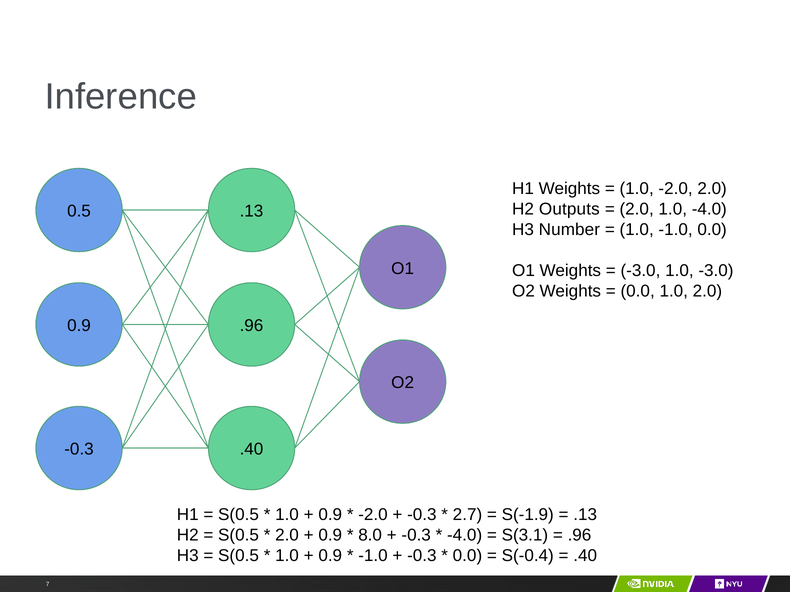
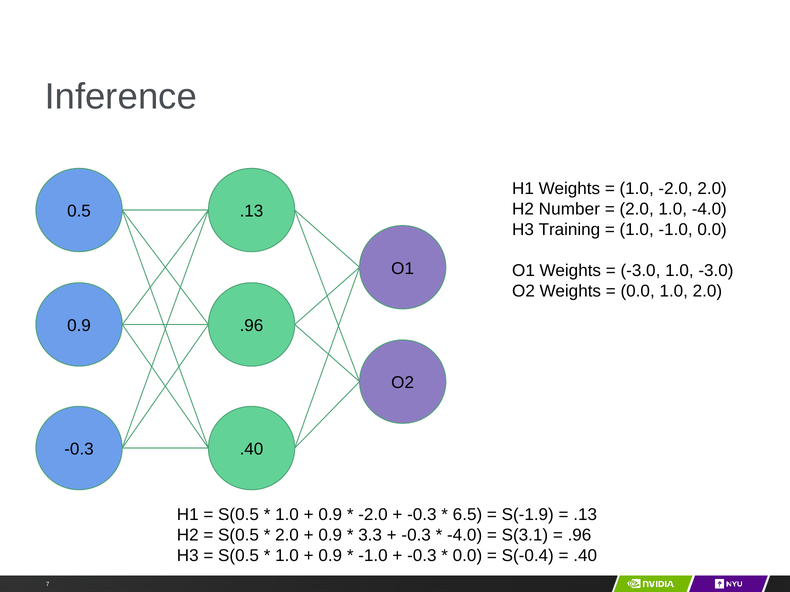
Outputs: Outputs -> Number
Number: Number -> Training
2.7: 2.7 -> 6.5
8.0: 8.0 -> 3.3
